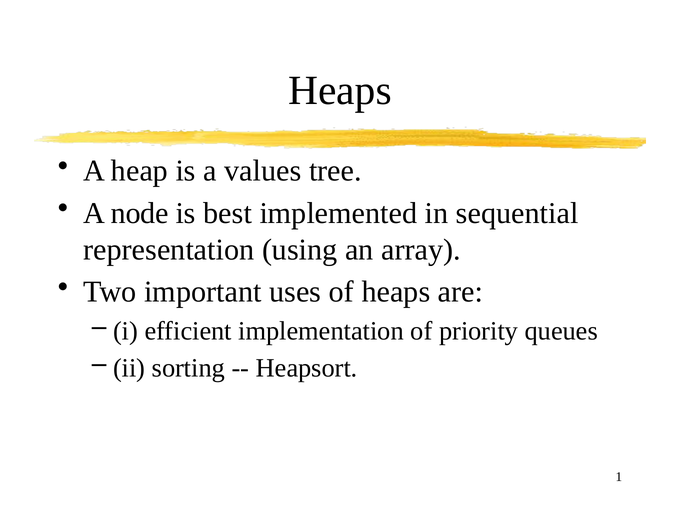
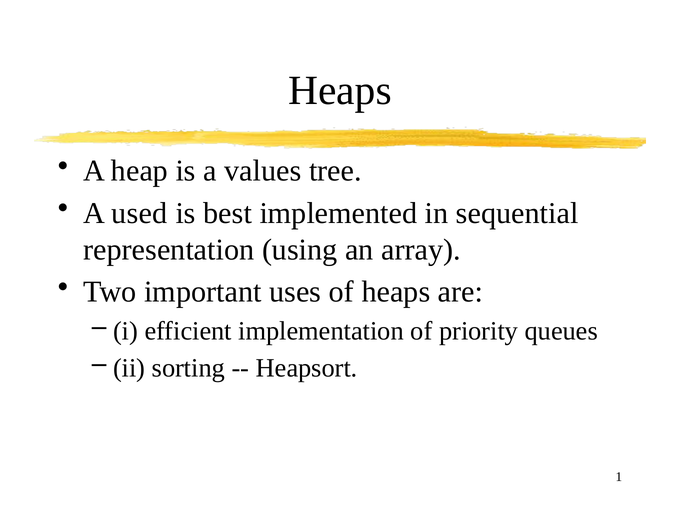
node: node -> used
